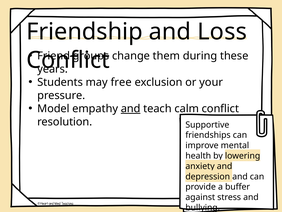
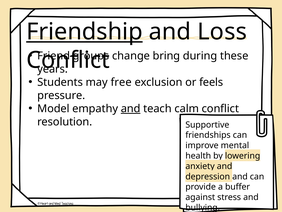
Friendship underline: none -> present
them: them -> bring
your: your -> feels
